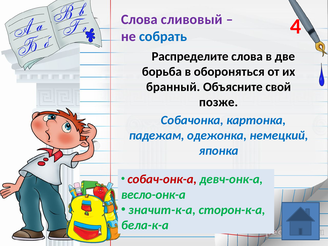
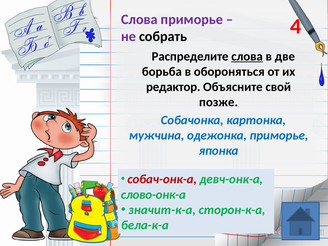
Слова сливовый: сливовый -> приморье
собрать colour: blue -> black
слова at (247, 56) underline: none -> present
бранный: бранный -> редактор
падежам: падежам -> мужчина
одежонка немецкий: немецкий -> приморье
весло-онк-а: весло-онк-а -> слово-онк-а
